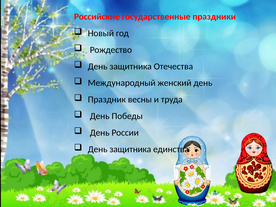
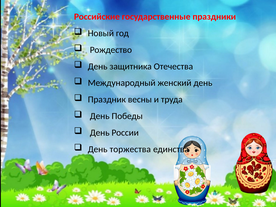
защитника at (130, 149): защитника -> торжества
